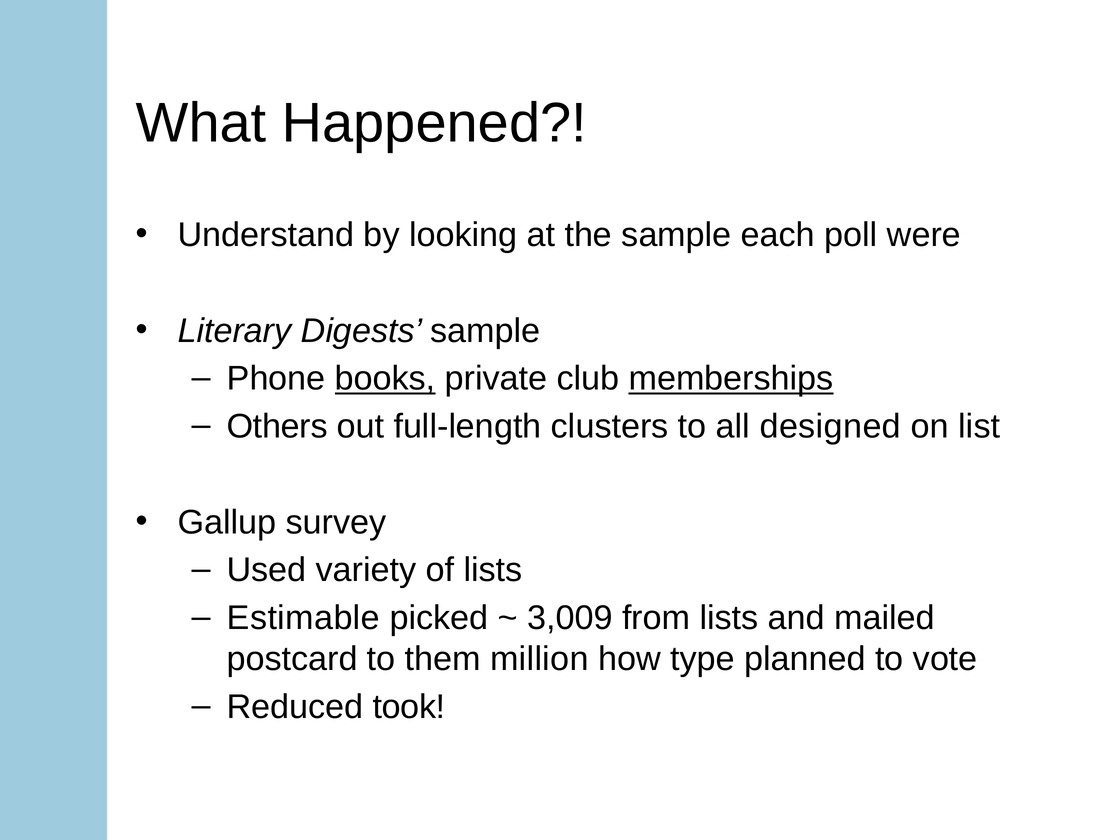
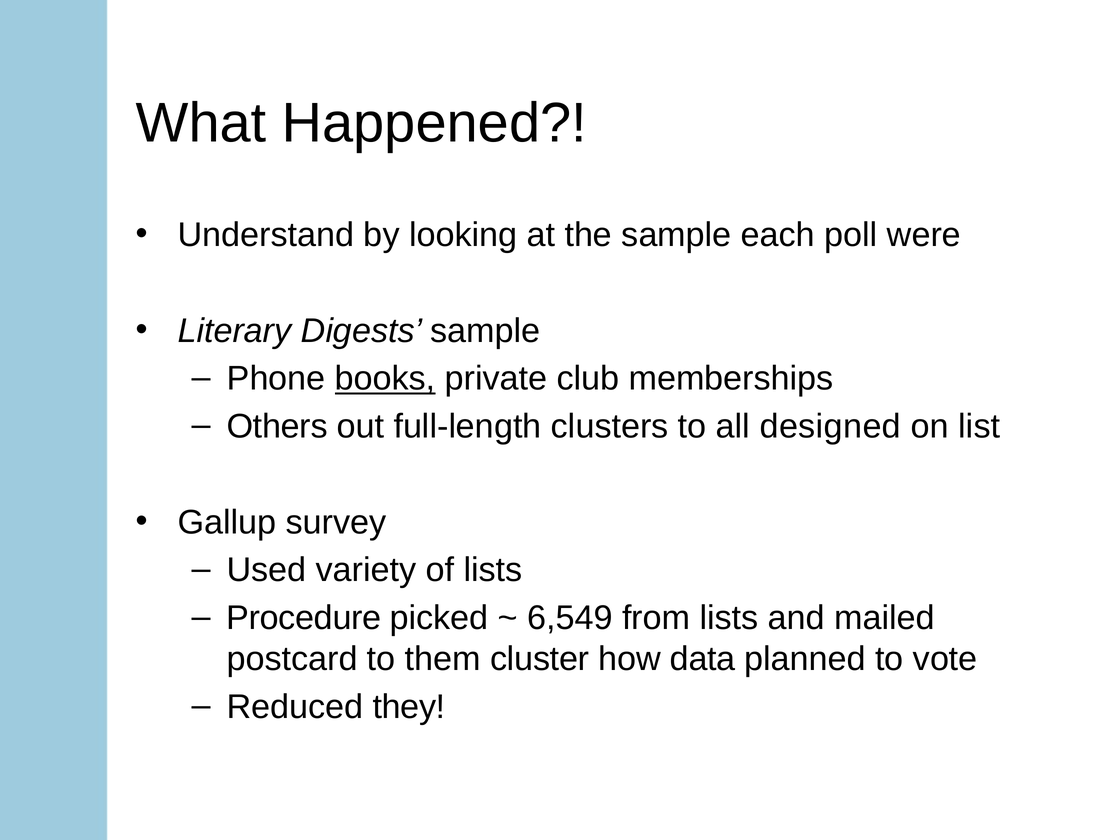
memberships underline: present -> none
Estimable: Estimable -> Procedure
3,009: 3,009 -> 6,549
million: million -> cluster
type: type -> data
took: took -> they
